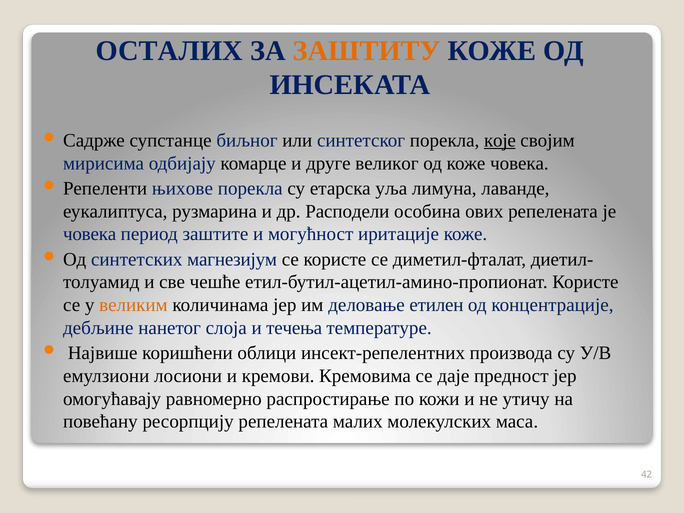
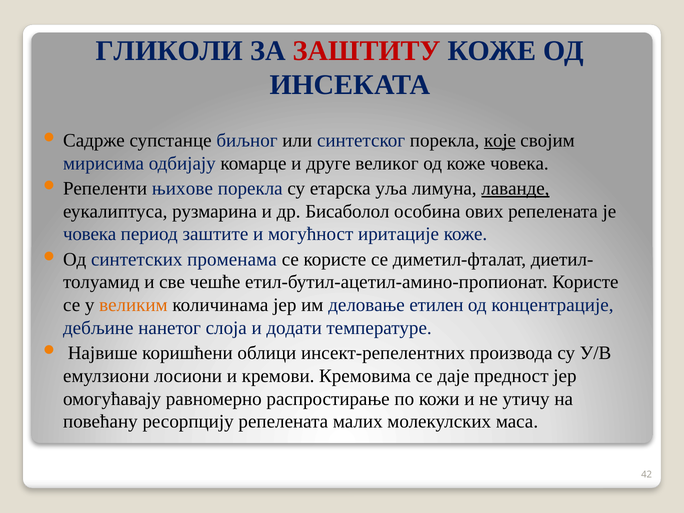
ОСТАЛИХ: ОСТАЛИХ -> ГЛИКОЛИ
ЗАШТИТУ colour: orange -> red
лаванде underline: none -> present
Расподели: Расподели -> Бисаболол
магнезијум: магнезијум -> променама
течења: течења -> додати
